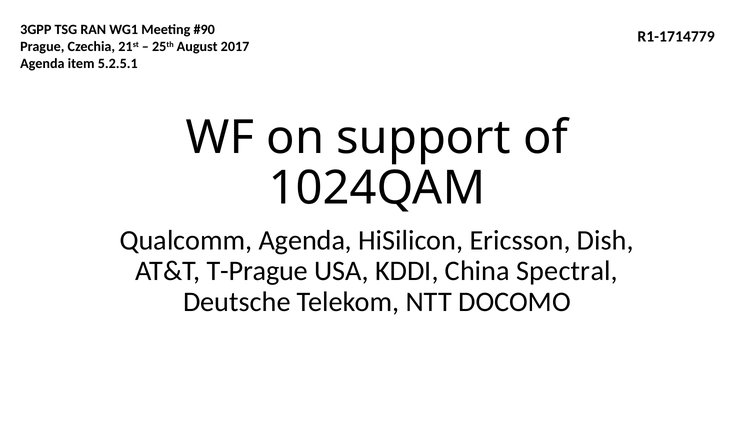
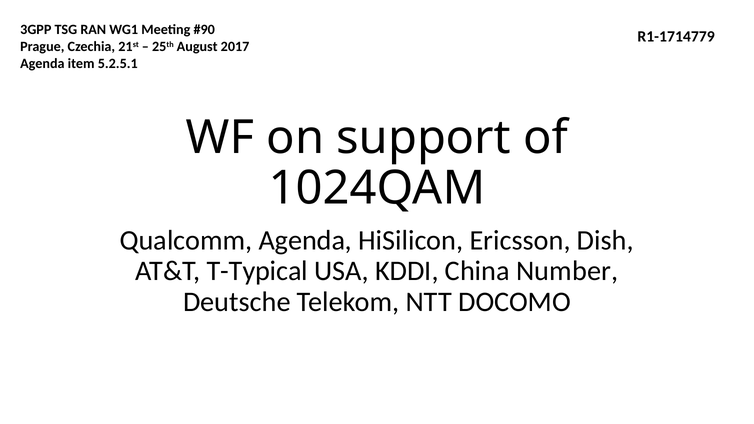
T-Prague: T-Prague -> T-Typical
Spectral: Spectral -> Number
